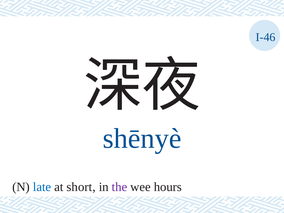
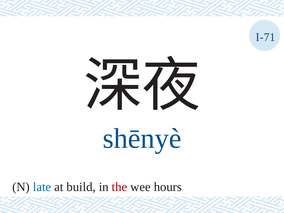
I-46: I-46 -> I-71
short: short -> build
the colour: purple -> red
